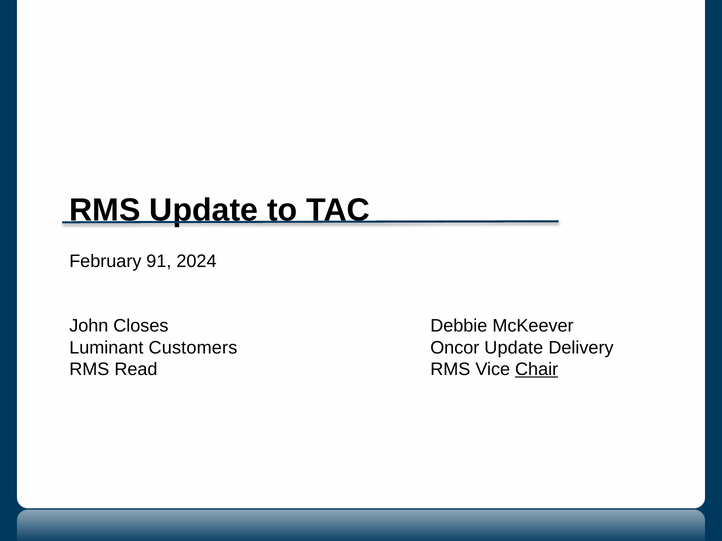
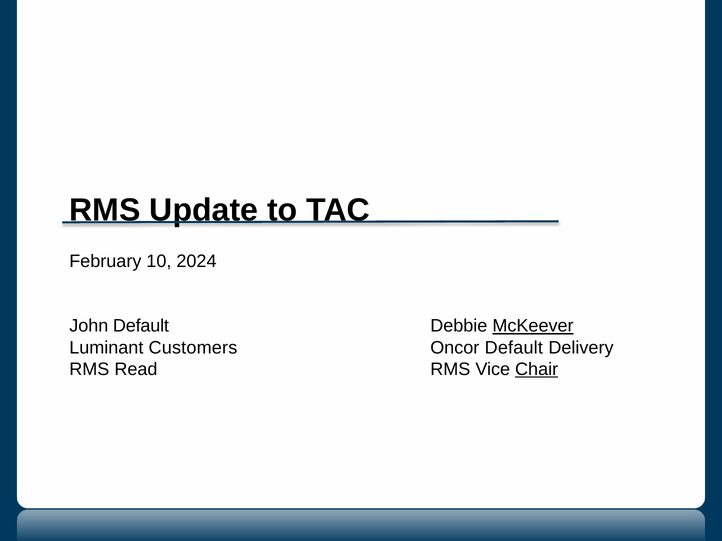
91: 91 -> 10
John Closes: Closes -> Default
McKeever underline: none -> present
Oncor Update: Update -> Default
